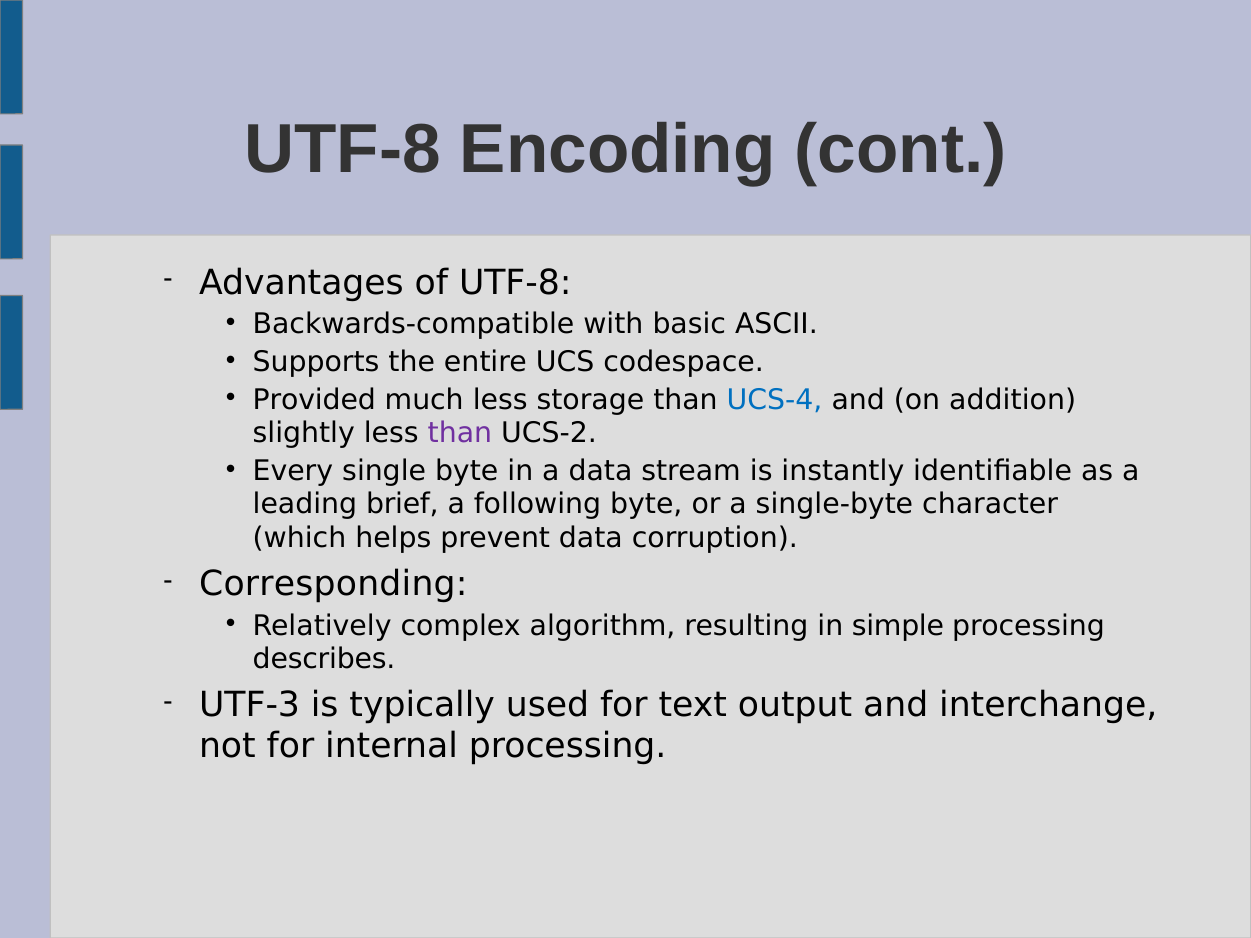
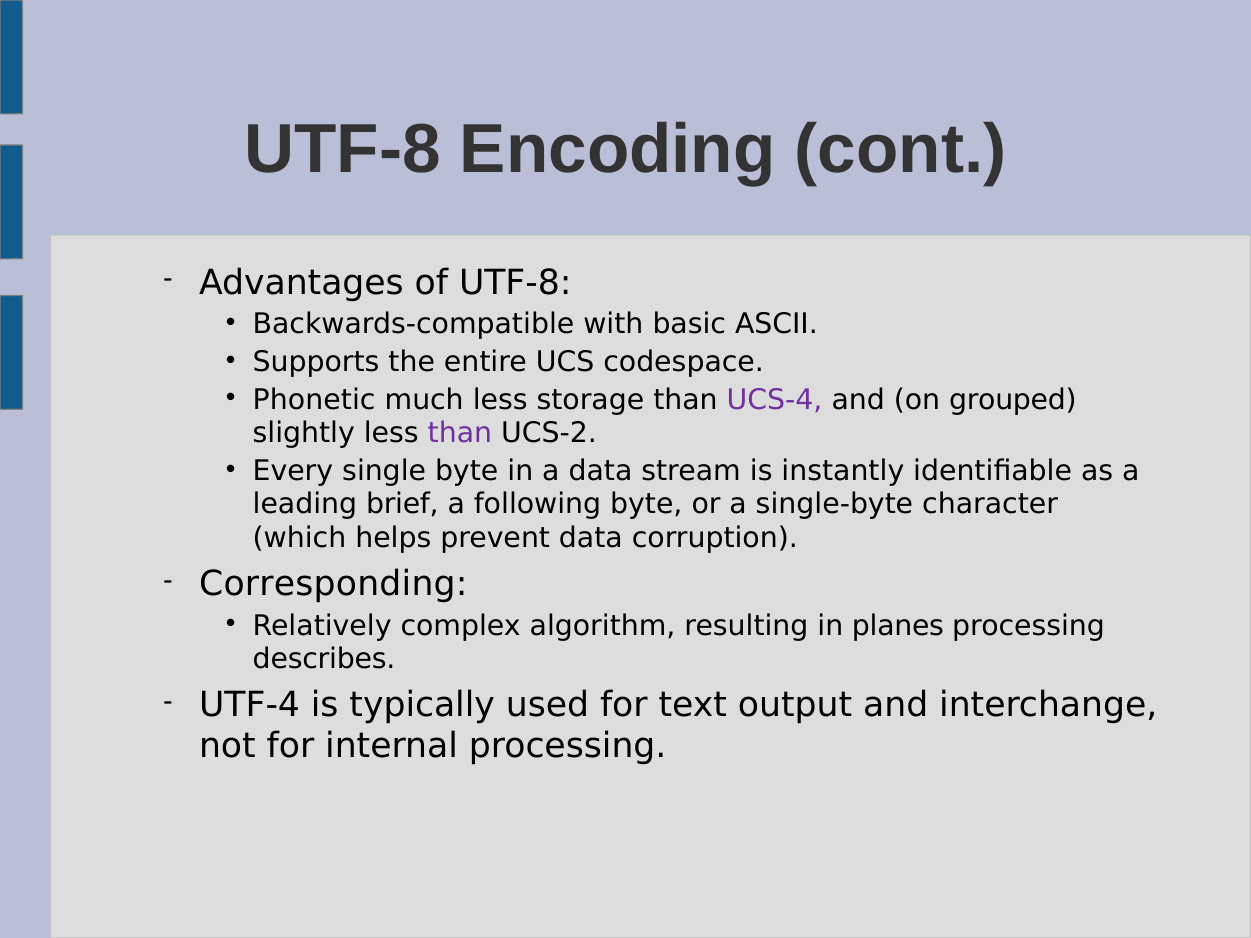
Provided: Provided -> Phonetic
UCS-4 colour: blue -> purple
addition: addition -> grouped
simple: simple -> planes
UTF-3: UTF-3 -> UTF-4
